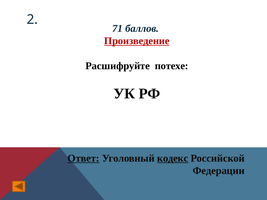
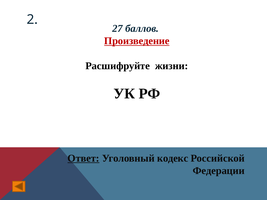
71: 71 -> 27
потехе: потехе -> жизни
кодекс underline: present -> none
